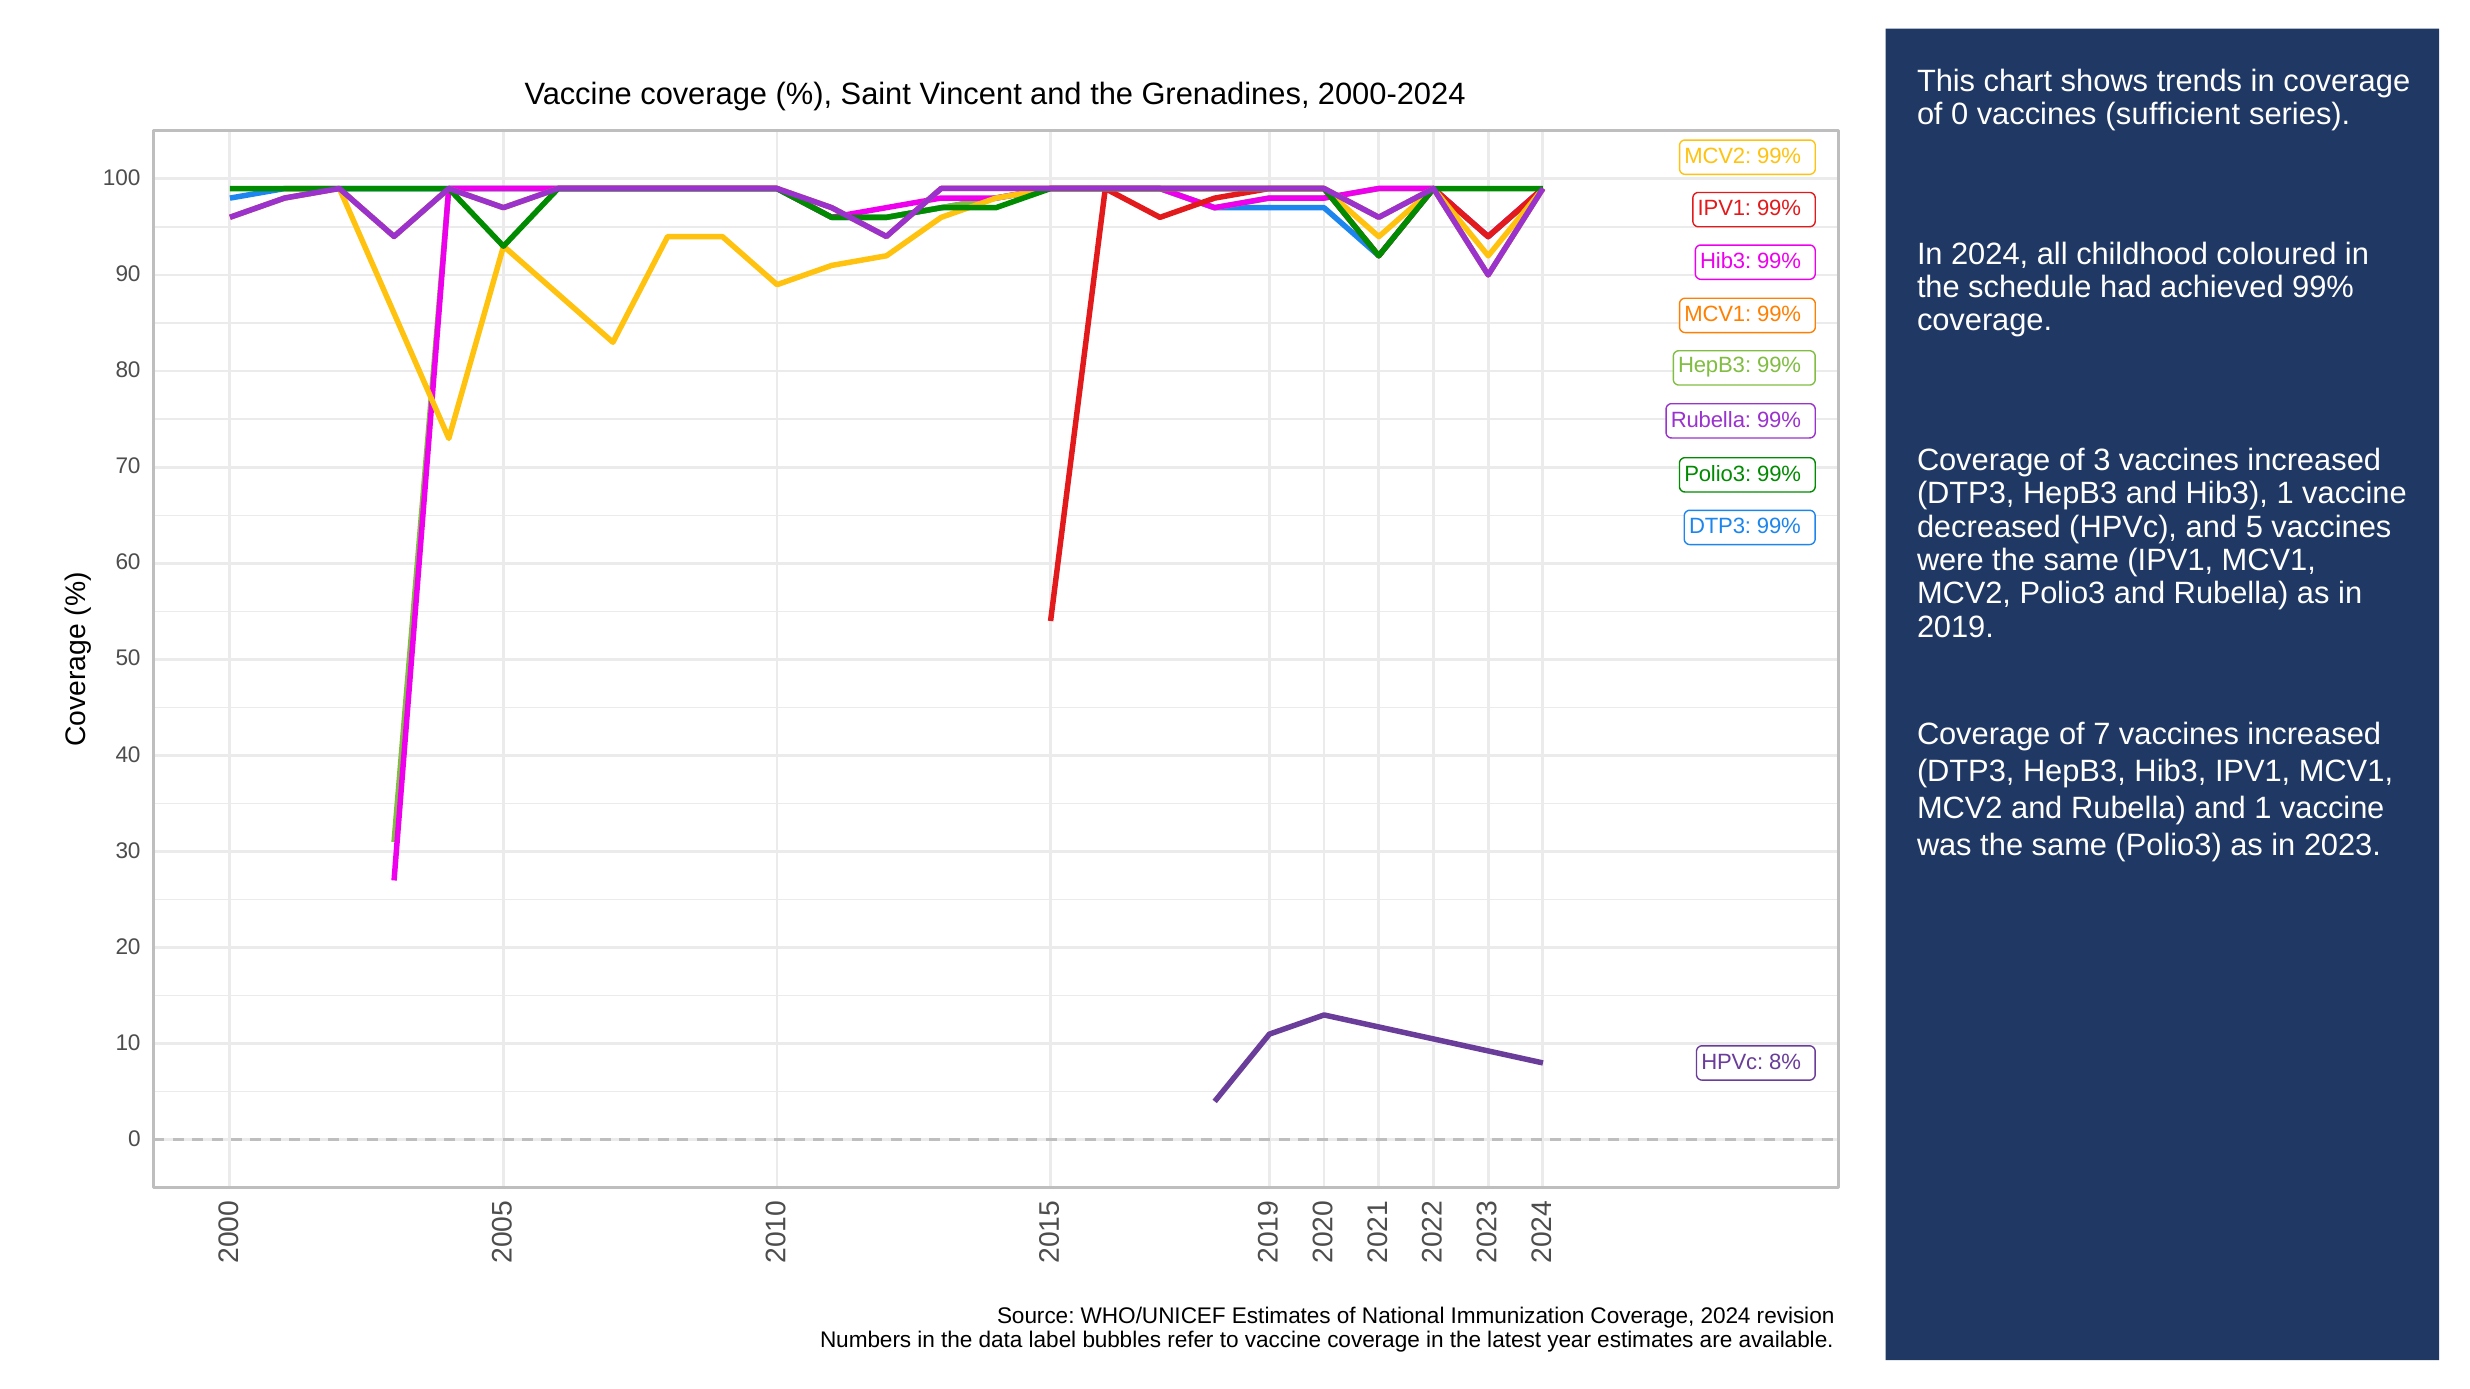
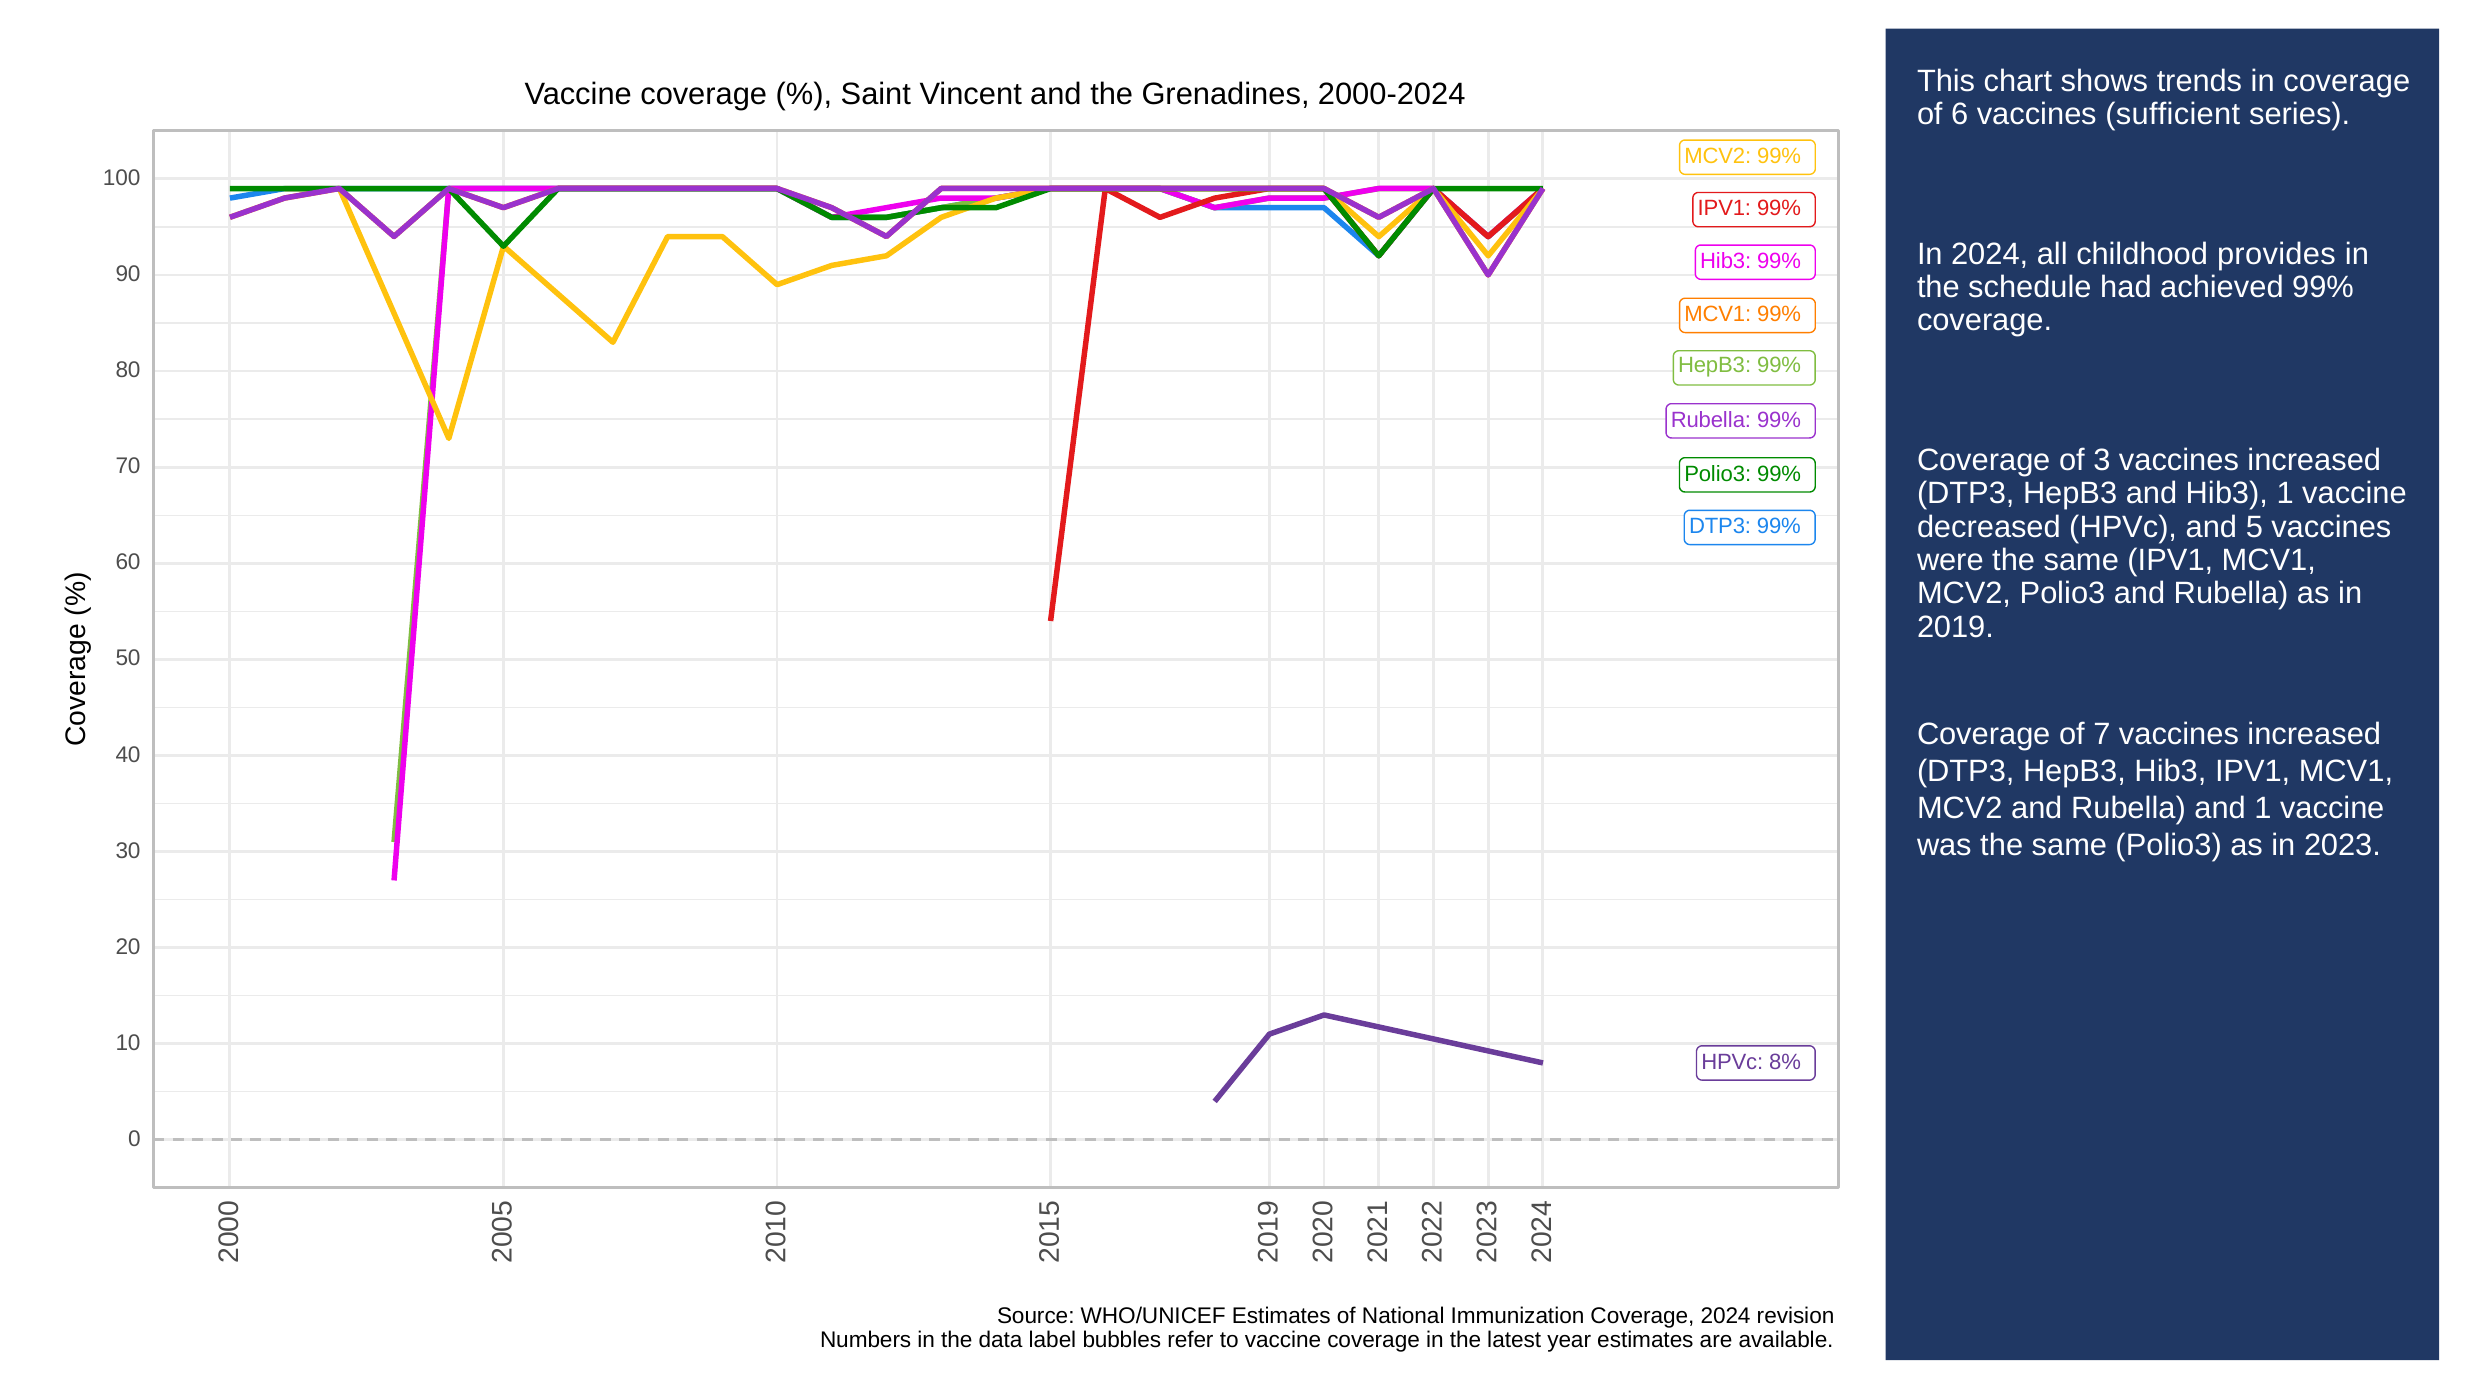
of 0: 0 -> 6
coloured: coloured -> provides
